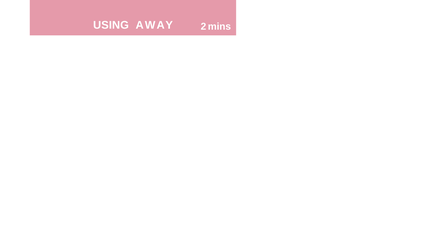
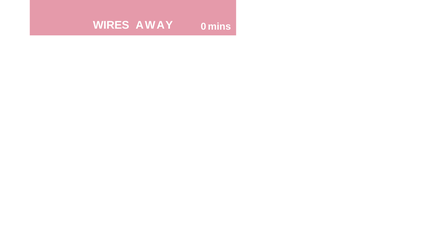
USING: USING -> WIRES
2: 2 -> 0
